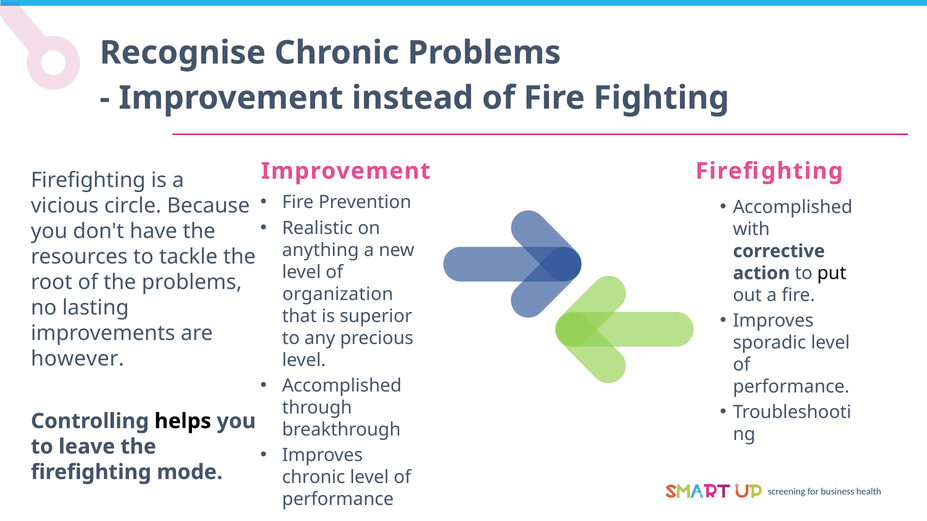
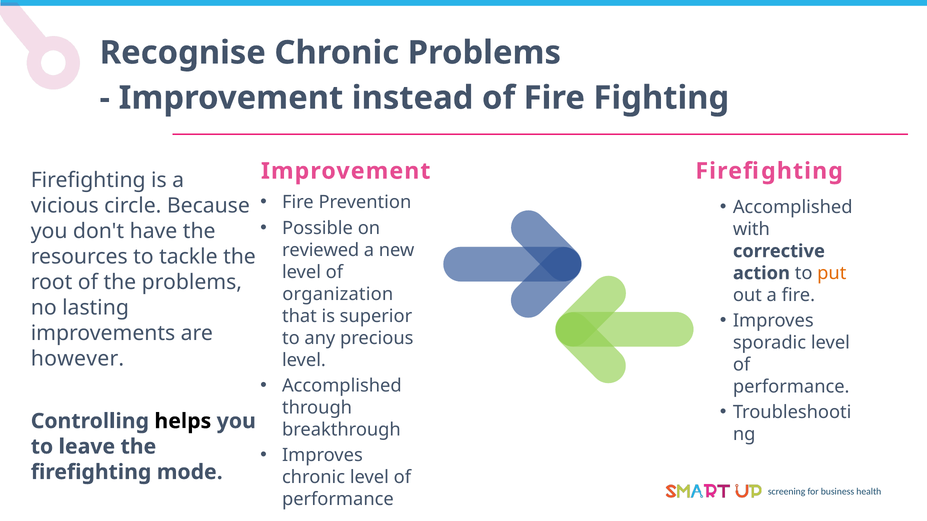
Realistic: Realistic -> Possible
anything: anything -> reviewed
put colour: black -> orange
